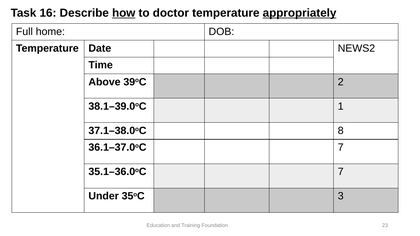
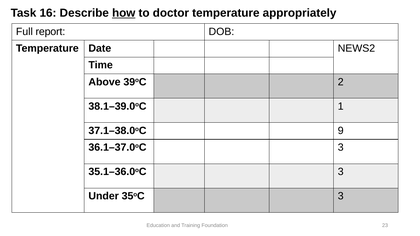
appropriately underline: present -> none
home: home -> report
8: 8 -> 9
36.1–37.0oC 7: 7 -> 3
35.1–36.0oC 7: 7 -> 3
